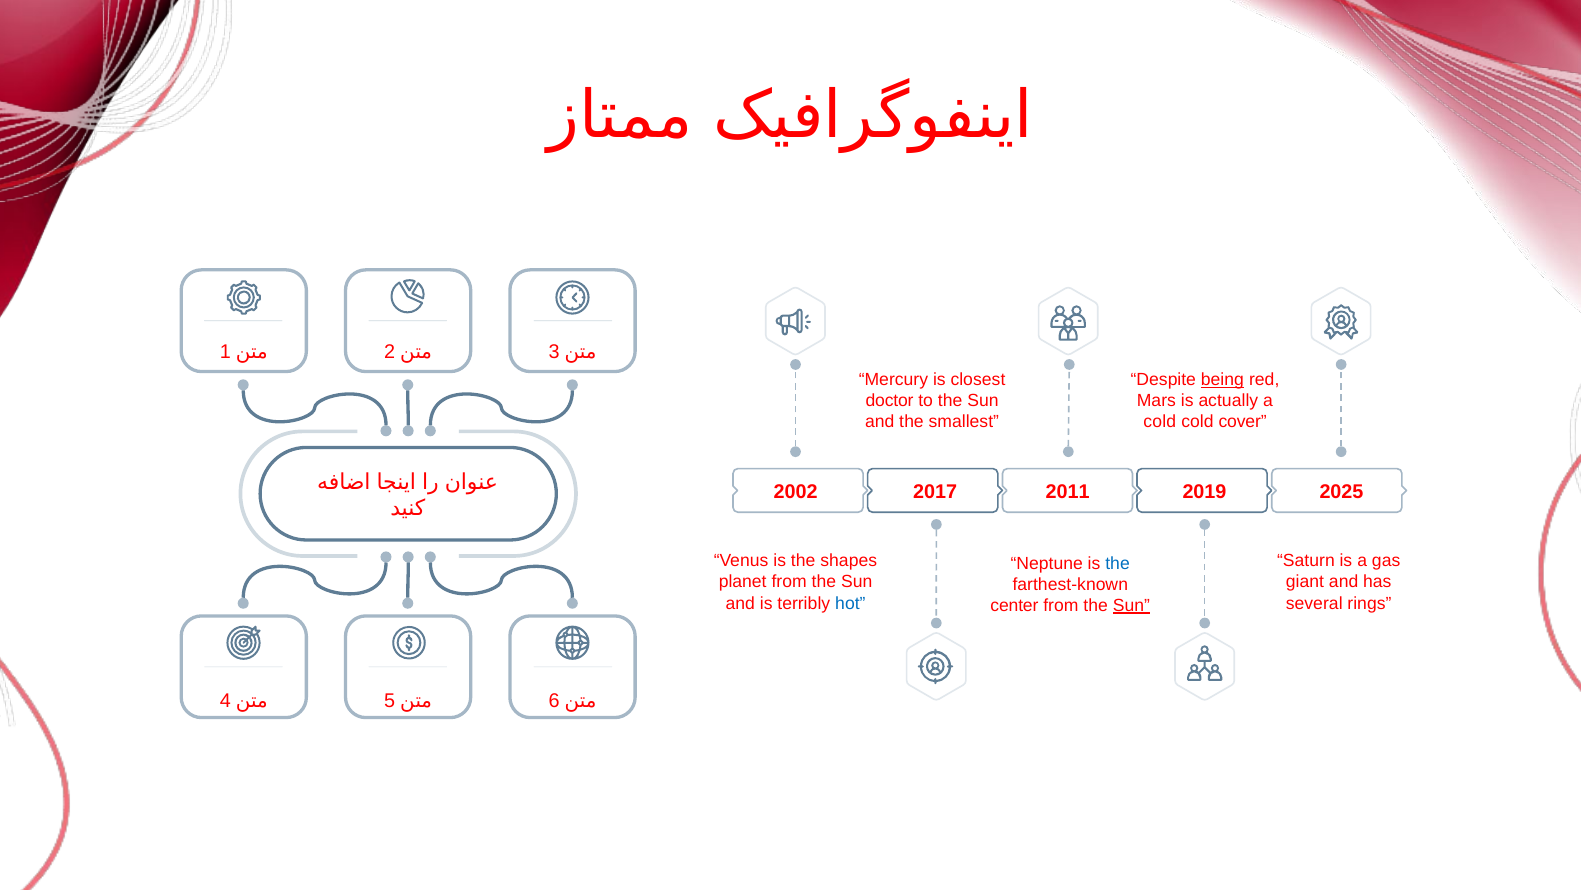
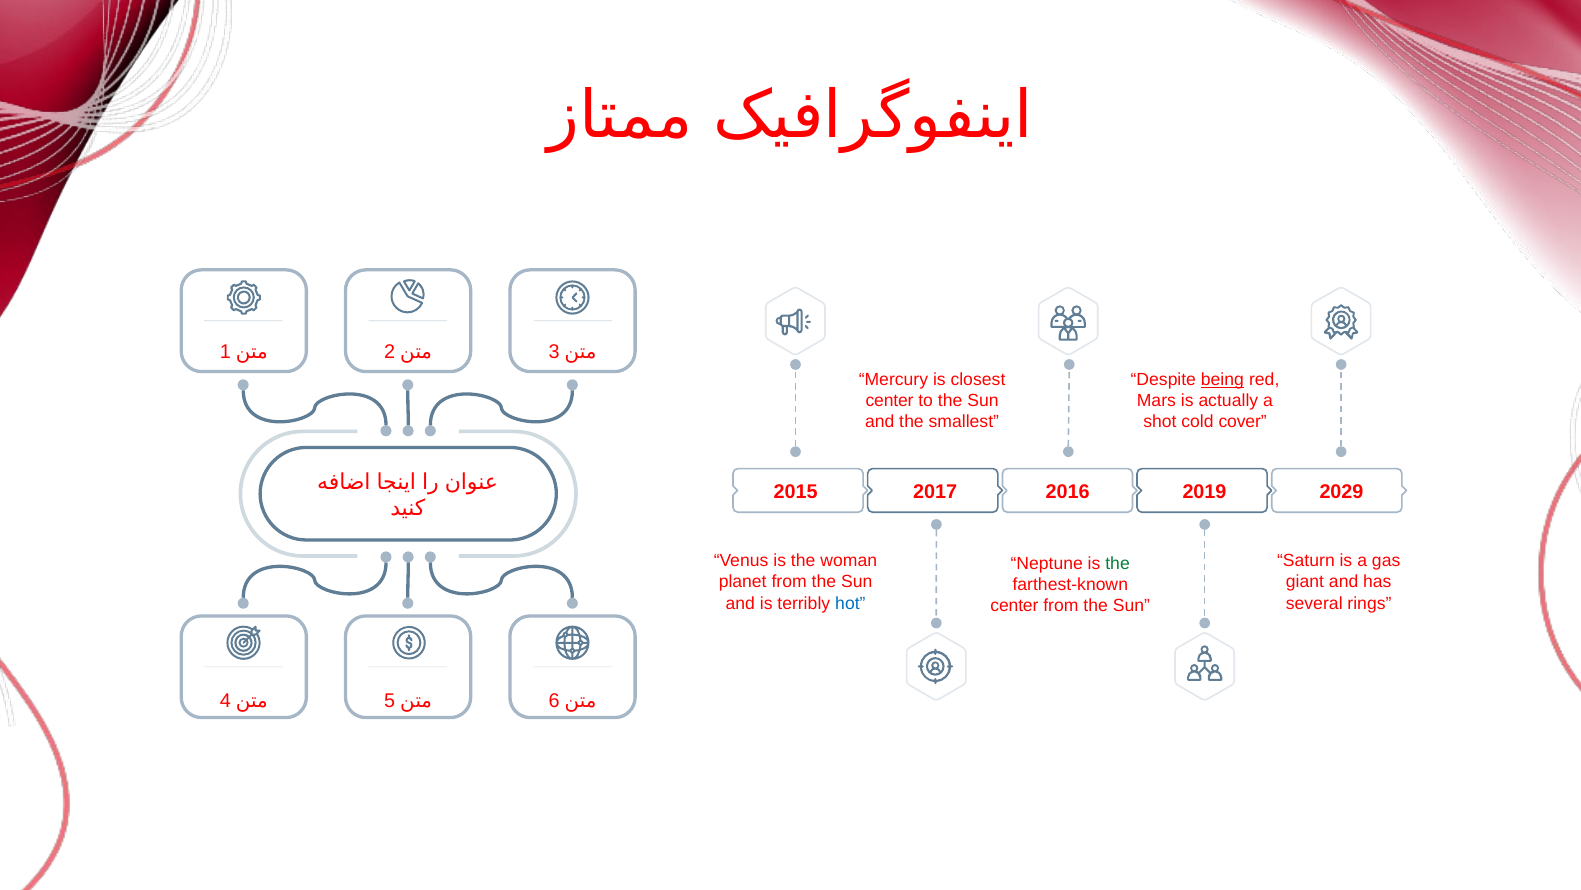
doctor at (890, 401): doctor -> center
cold at (1160, 422): cold -> shot
2002: 2002 -> 2015
2011: 2011 -> 2016
2025: 2025 -> 2029
shapes: shapes -> woman
the at (1118, 563) colour: blue -> green
Sun at (1131, 605) underline: present -> none
